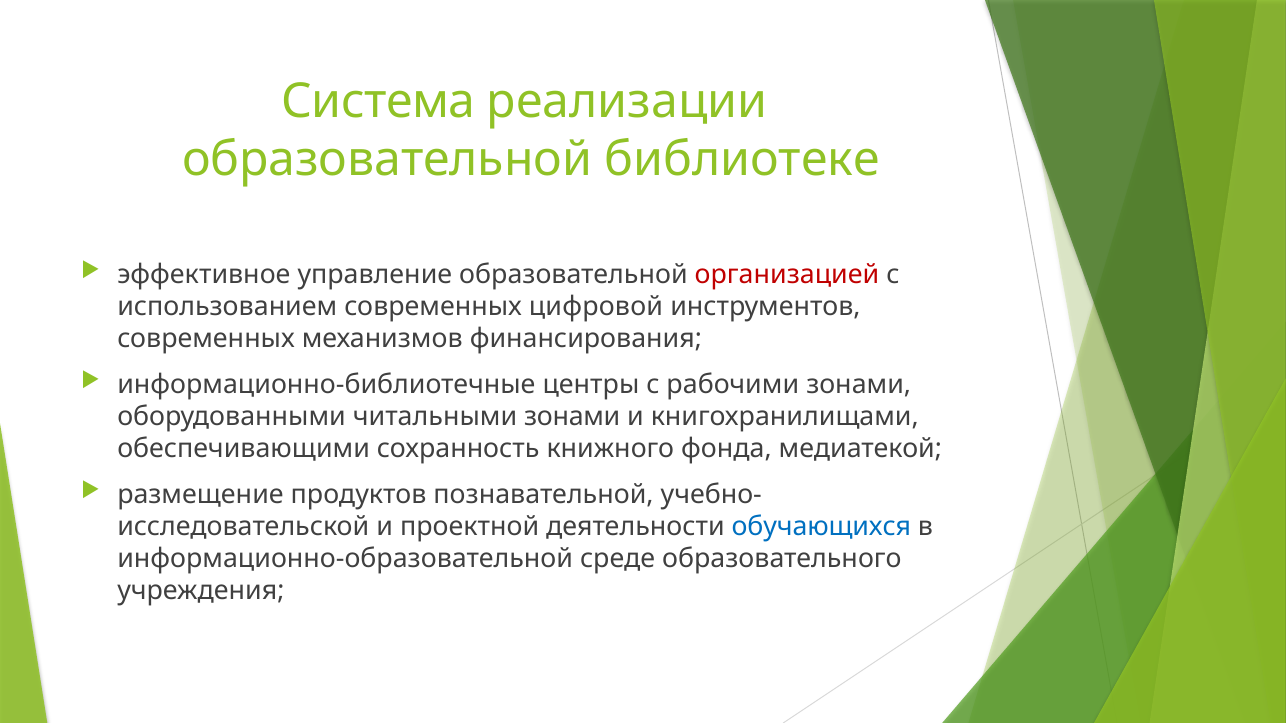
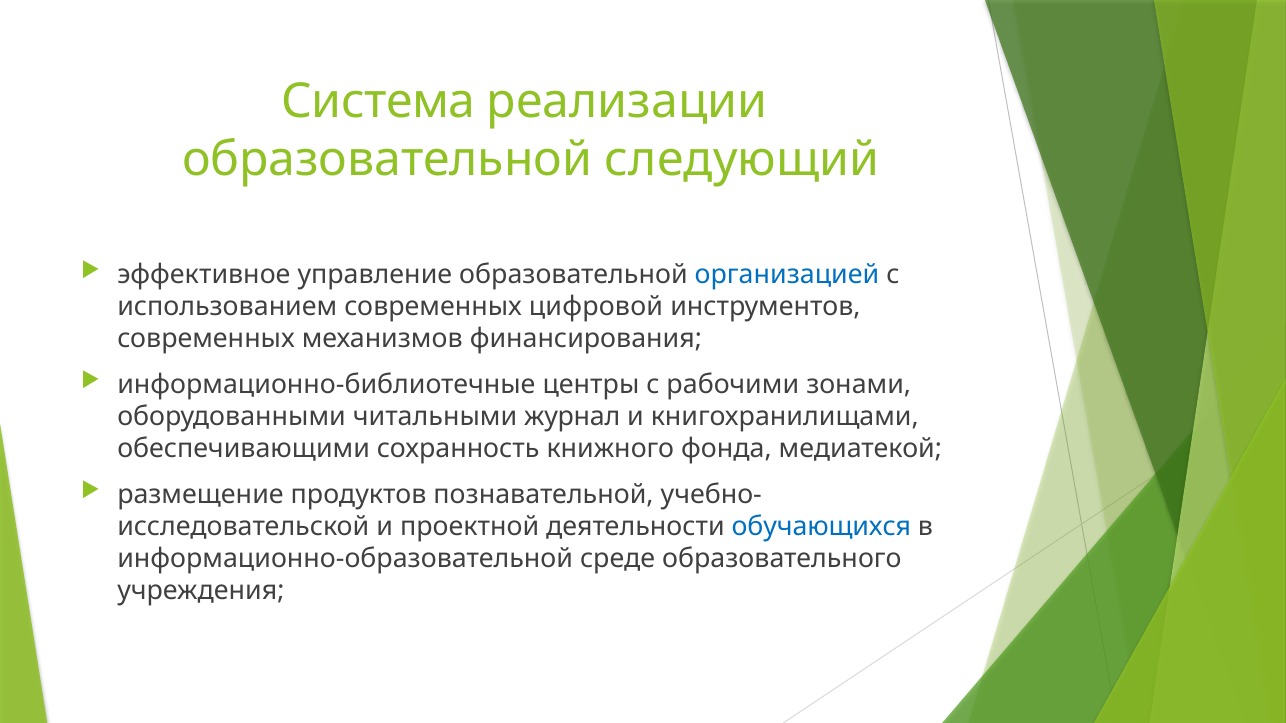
библиотеке: библиотеке -> следующий
организацией colour: red -> blue
читальными зонами: зонами -> журнал
